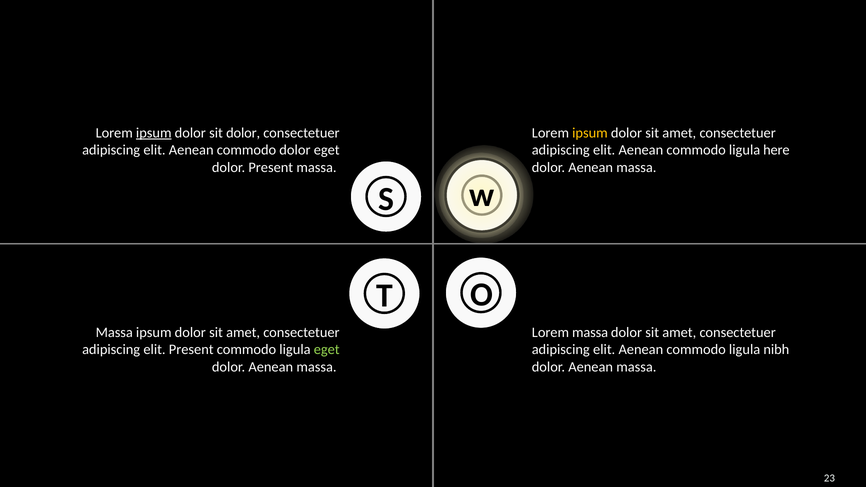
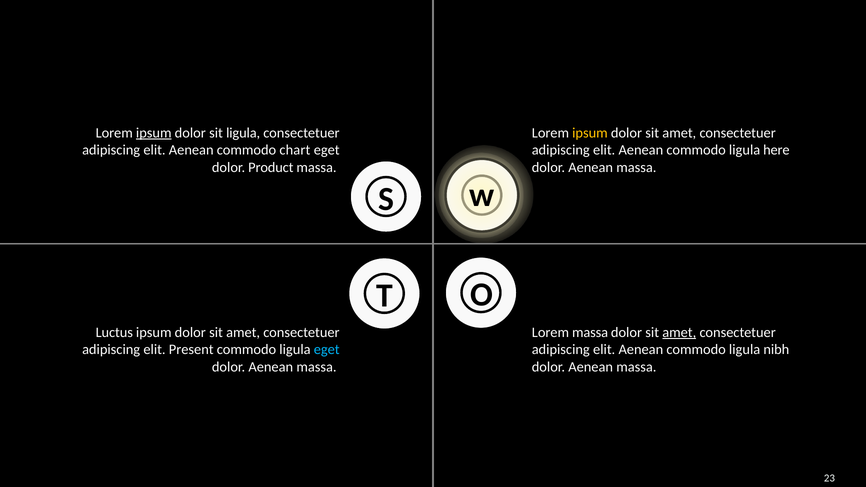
sit dolor: dolor -> ligula
commodo dolor: dolor -> chart
dolor Present: Present -> Product
Massa at (114, 332): Massa -> Luctus
amet at (679, 332) underline: none -> present
eget at (327, 350) colour: light green -> light blue
